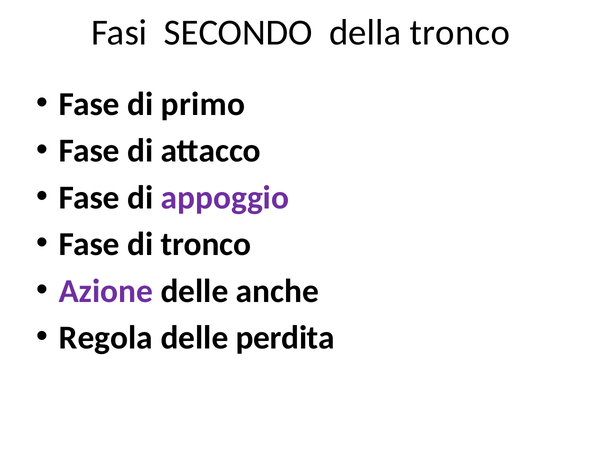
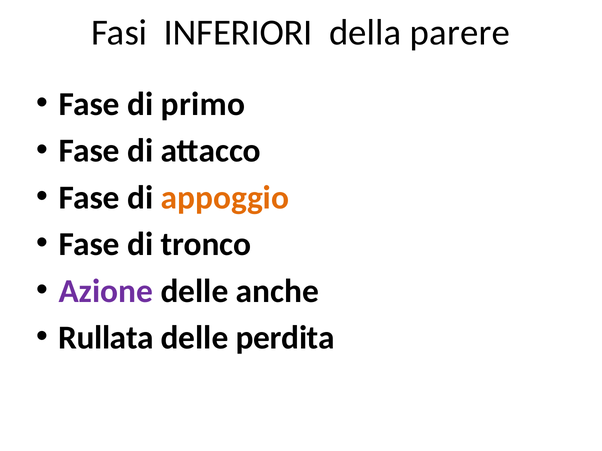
SECONDO: SECONDO -> INFERIORI
della tronco: tronco -> parere
appoggio colour: purple -> orange
Regola: Regola -> Rullata
